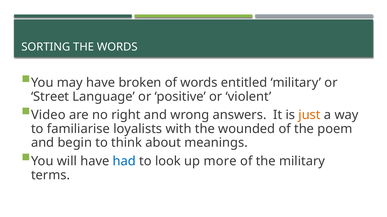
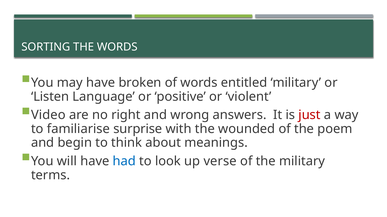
Street: Street -> Listen
just colour: orange -> red
loyalists: loyalists -> surprise
more: more -> verse
